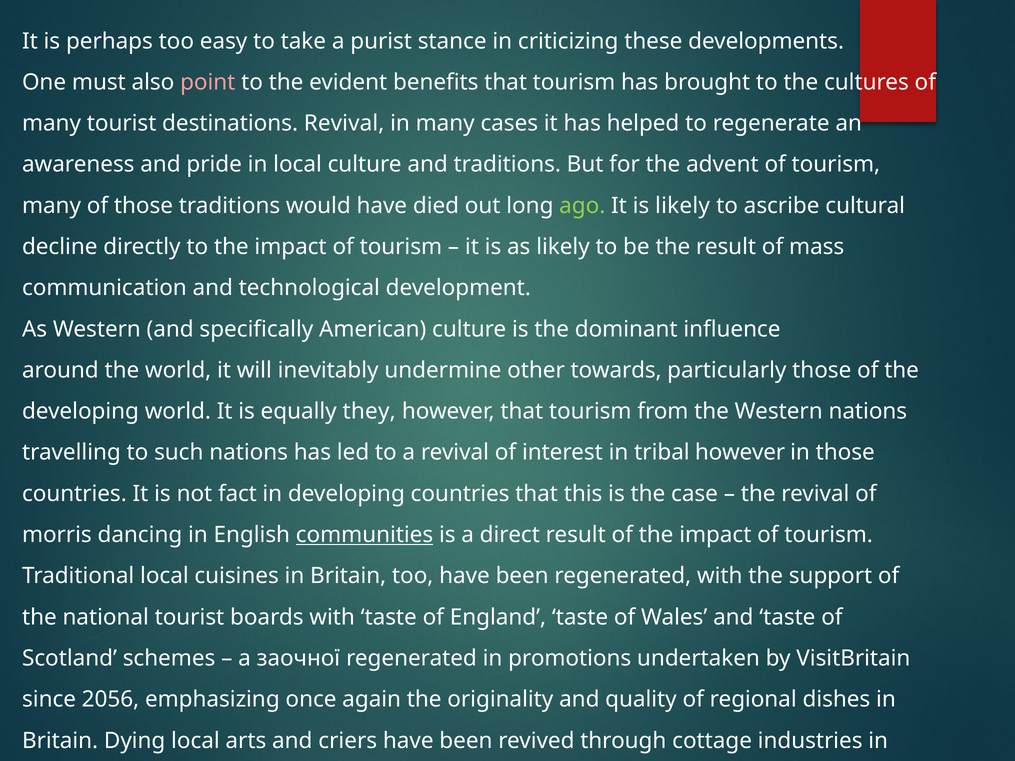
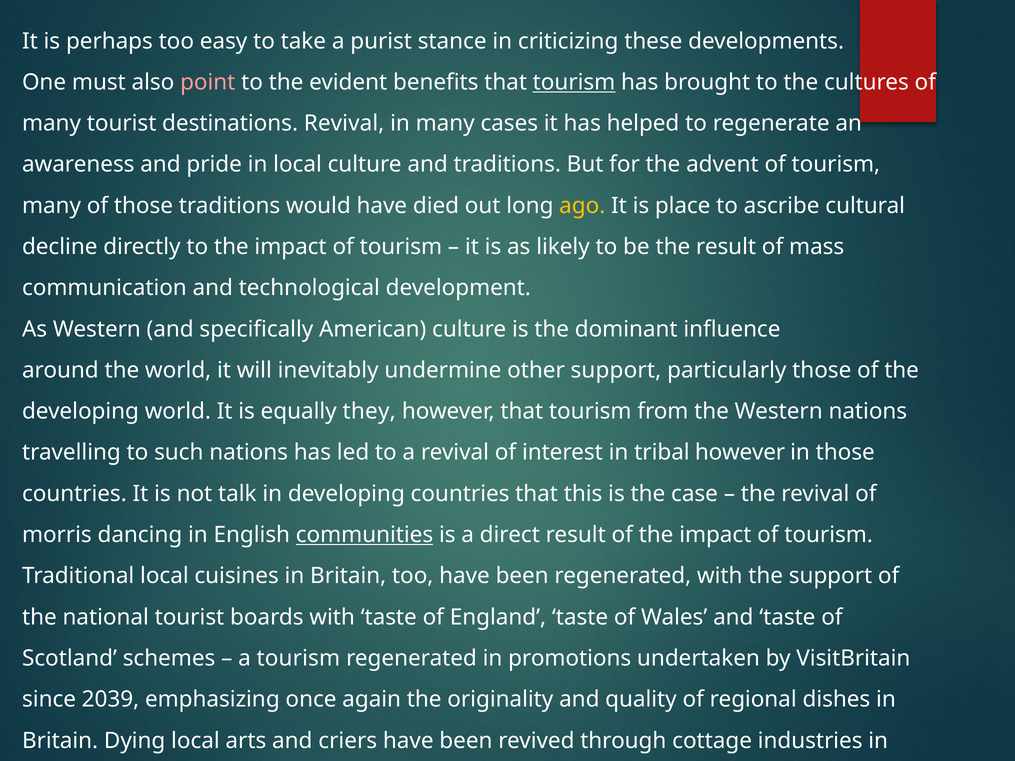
tourism at (574, 82) underline: none -> present
ago colour: light green -> yellow
is likely: likely -> place
other towards: towards -> support
fact: fact -> talk
a заочної: заочної -> tourism
2056: 2056 -> 2039
